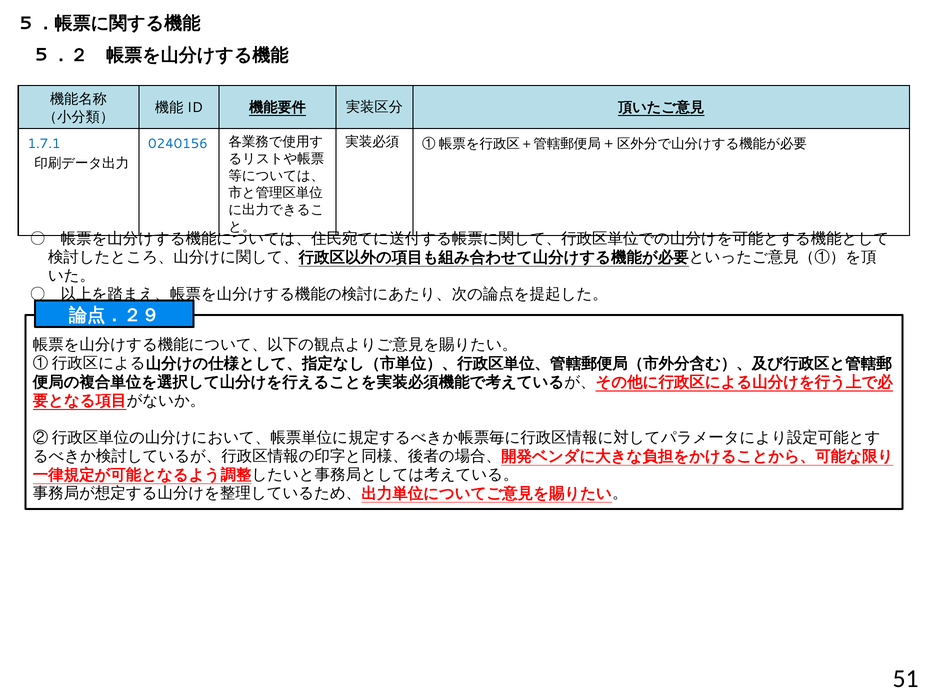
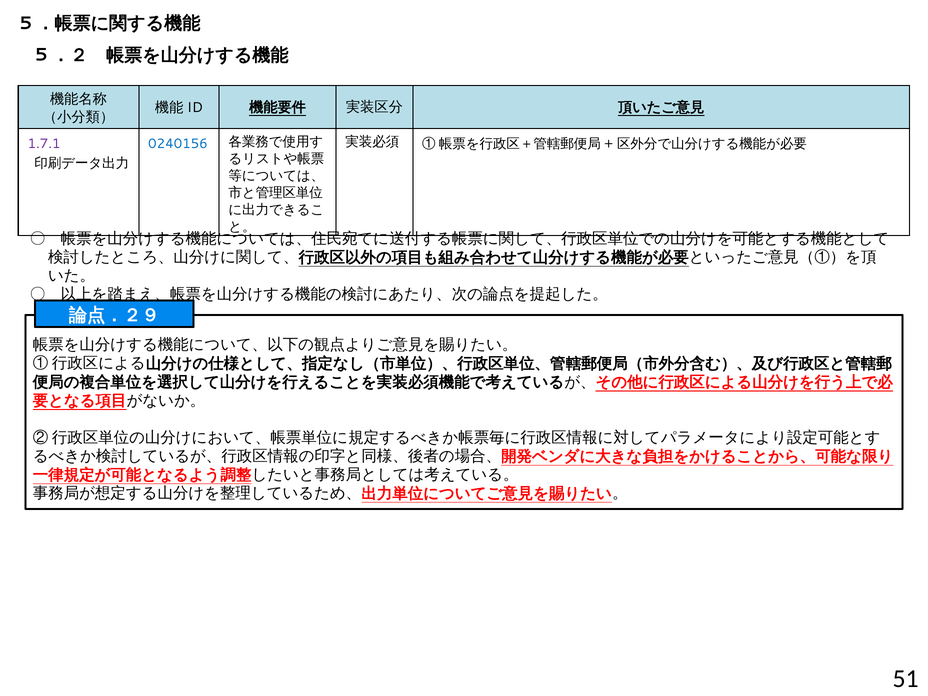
1.7.1 colour: blue -> purple
